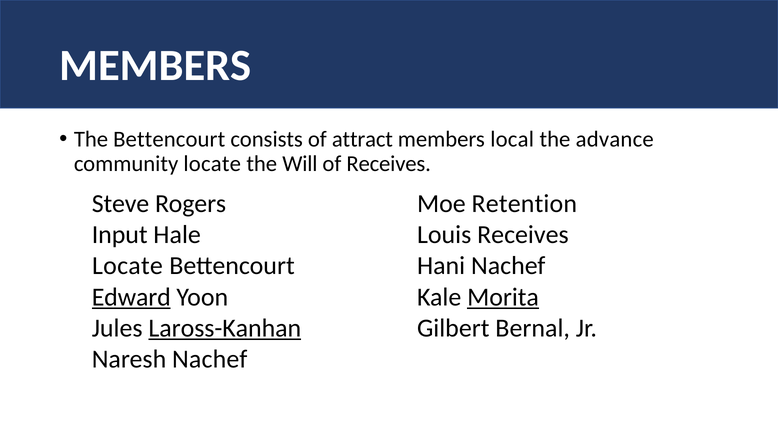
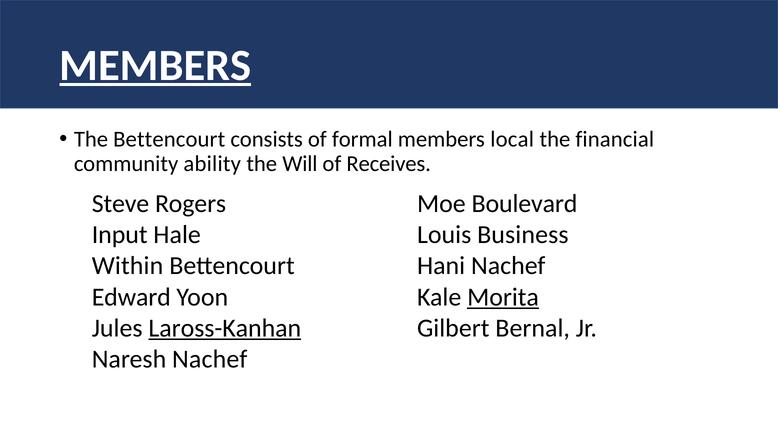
MEMBERS at (155, 65) underline: none -> present
attract: attract -> formal
advance: advance -> financial
community locate: locate -> ability
Retention: Retention -> Boulevard
Louis Receives: Receives -> Business
Locate at (127, 266): Locate -> Within
Edward underline: present -> none
